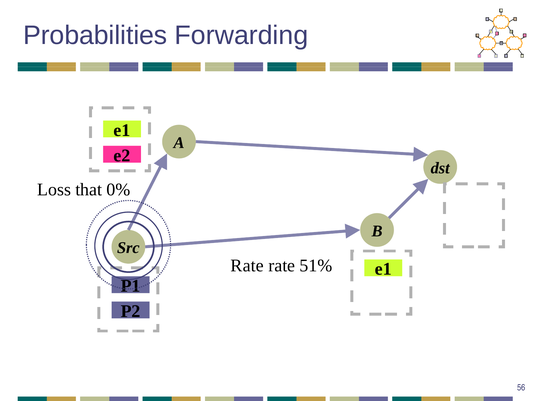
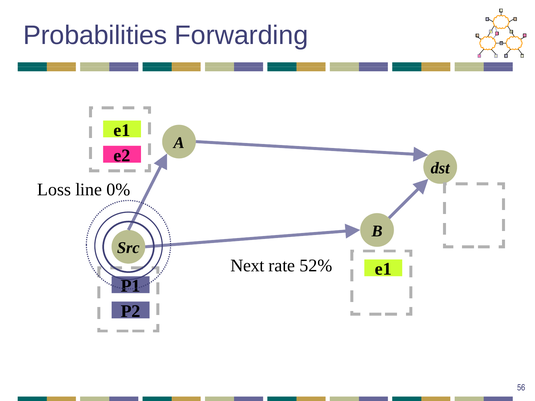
that: that -> line
Rate at (247, 266): Rate -> Next
51%: 51% -> 52%
